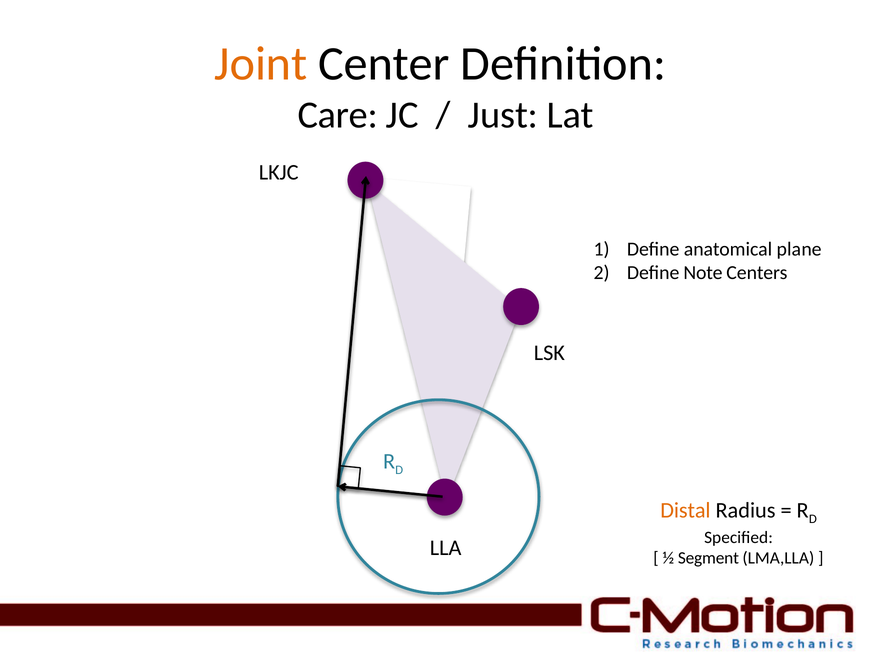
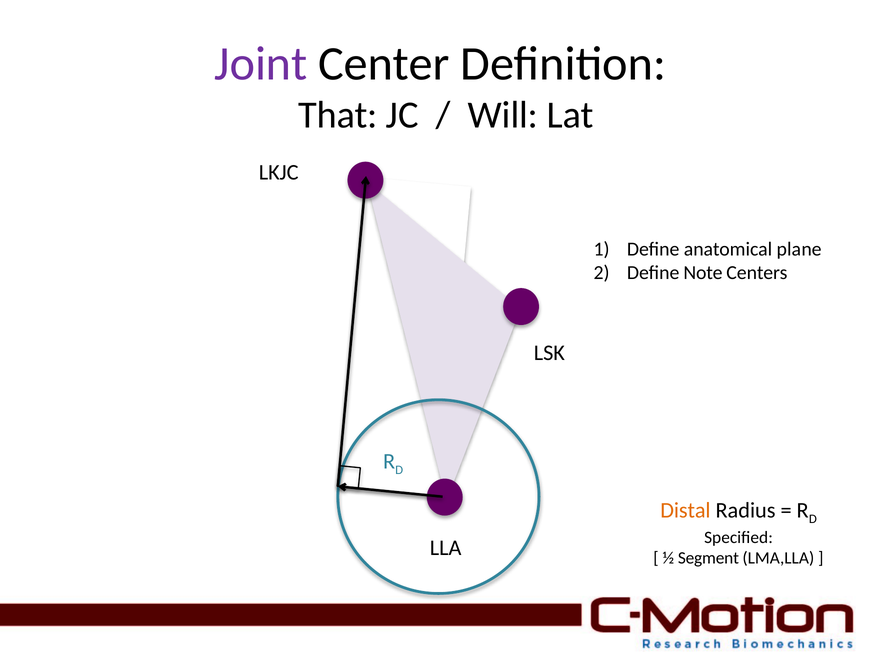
Joint colour: orange -> purple
Care: Care -> That
Just: Just -> Will
